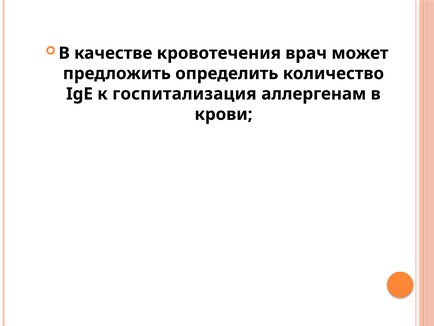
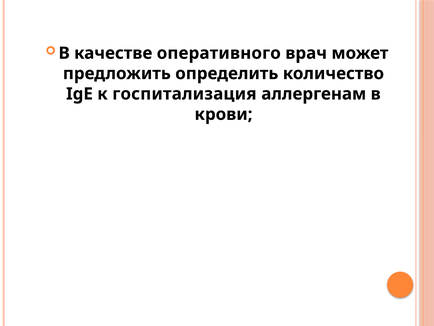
кровотечения: кровотечения -> оперативного
